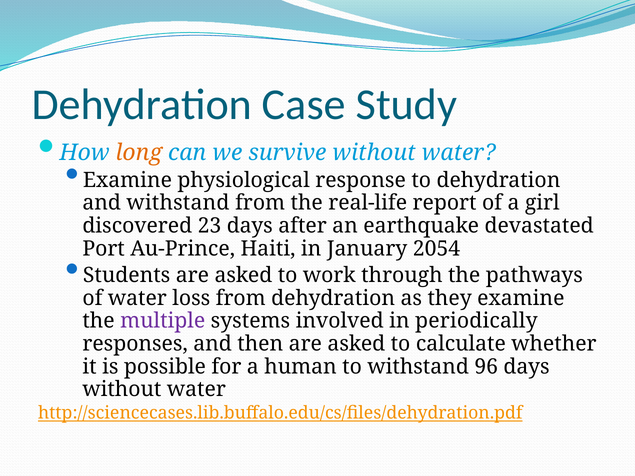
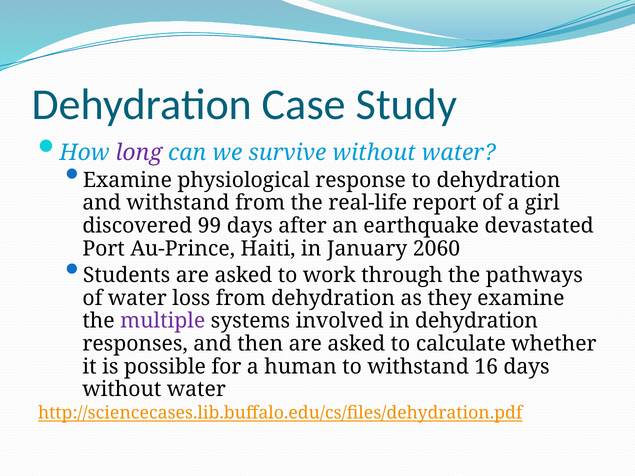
long colour: orange -> purple
23: 23 -> 99
2054: 2054 -> 2060
in periodically: periodically -> dehydration
96: 96 -> 16
